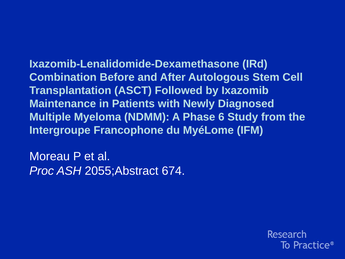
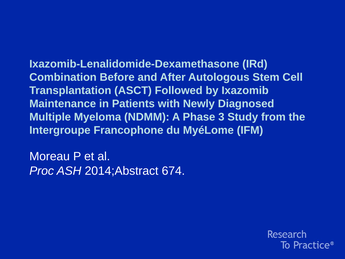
6: 6 -> 3
2055;Abstract: 2055;Abstract -> 2014;Abstract
